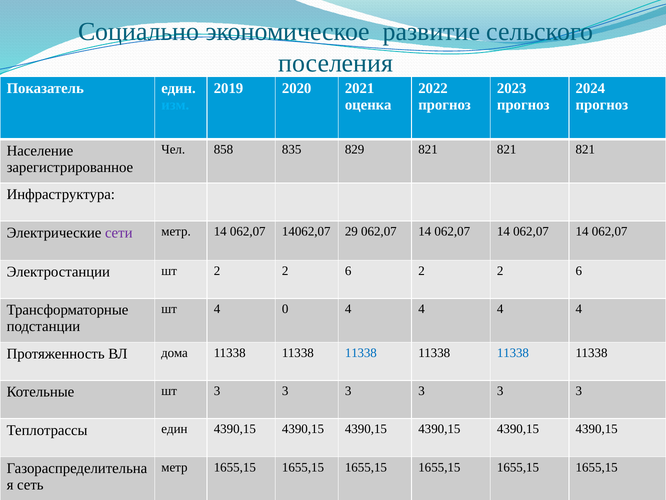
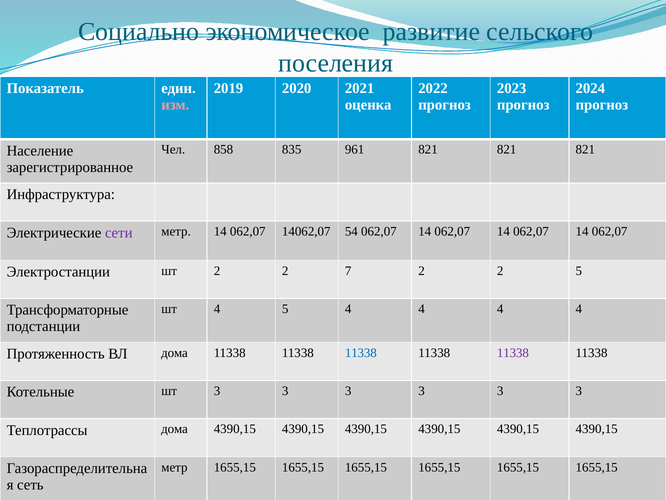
изм colour: light blue -> pink
829: 829 -> 961
29: 29 -> 54
шт 2 2 6: 6 -> 7
6 at (579, 271): 6 -> 5
4 0: 0 -> 5
11338 at (513, 353) colour: blue -> purple
Теплотрассы един: един -> дома
